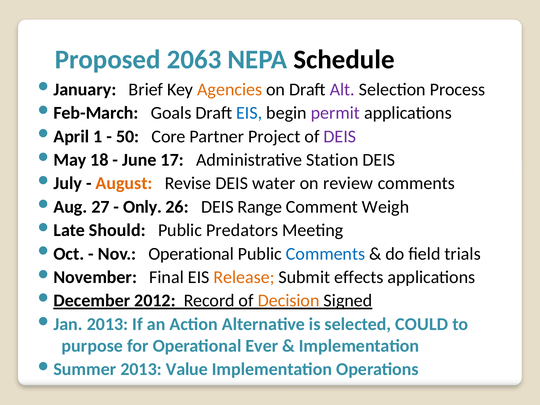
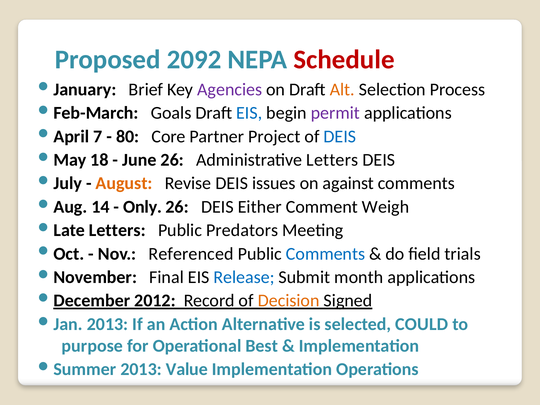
2063: 2063 -> 2092
Schedule colour: black -> red
Agencies colour: orange -> purple
Alt colour: purple -> orange
1: 1 -> 7
50: 50 -> 80
DEIS at (340, 136) colour: purple -> blue
June 17: 17 -> 26
Administrative Station: Station -> Letters
water: water -> issues
review: review -> against
27: 27 -> 14
Range: Range -> Either
Should at (117, 230): Should -> Letters
Nov Operational: Operational -> Referenced
Release colour: orange -> blue
effects: effects -> month
Ever: Ever -> Best
